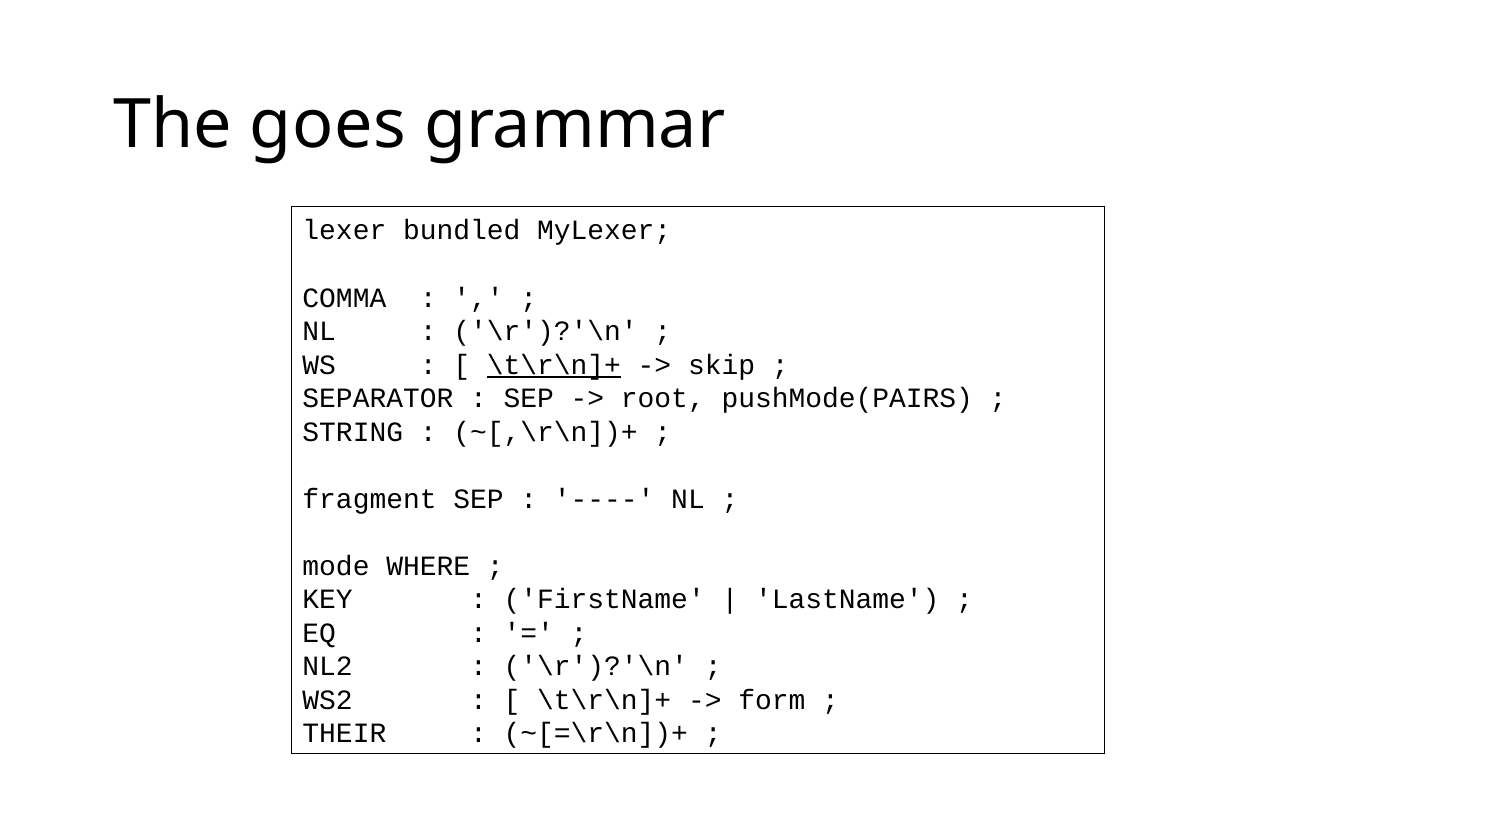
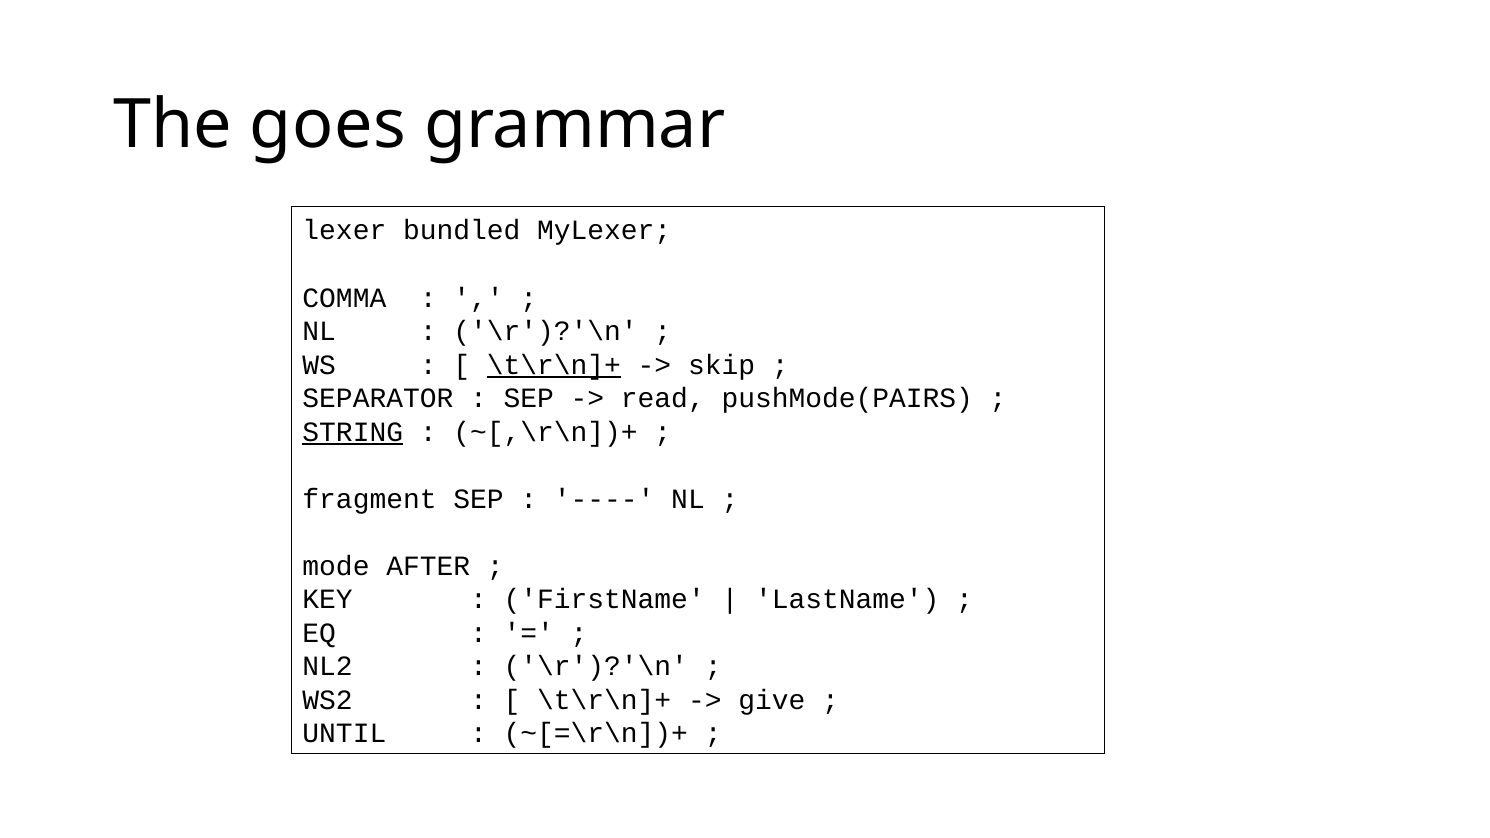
root: root -> read
STRING underline: none -> present
WHERE: WHERE -> AFTER
form: form -> give
THEIR: THEIR -> UNTIL
